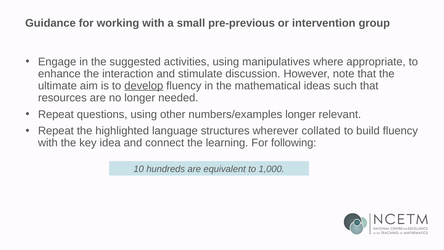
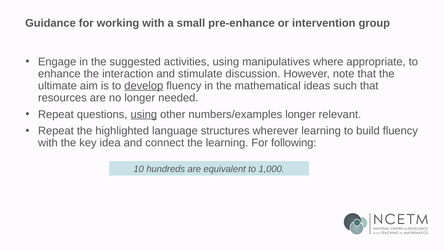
pre-previous: pre-previous -> pre-enhance
using at (144, 114) underline: none -> present
wherever collated: collated -> learning
